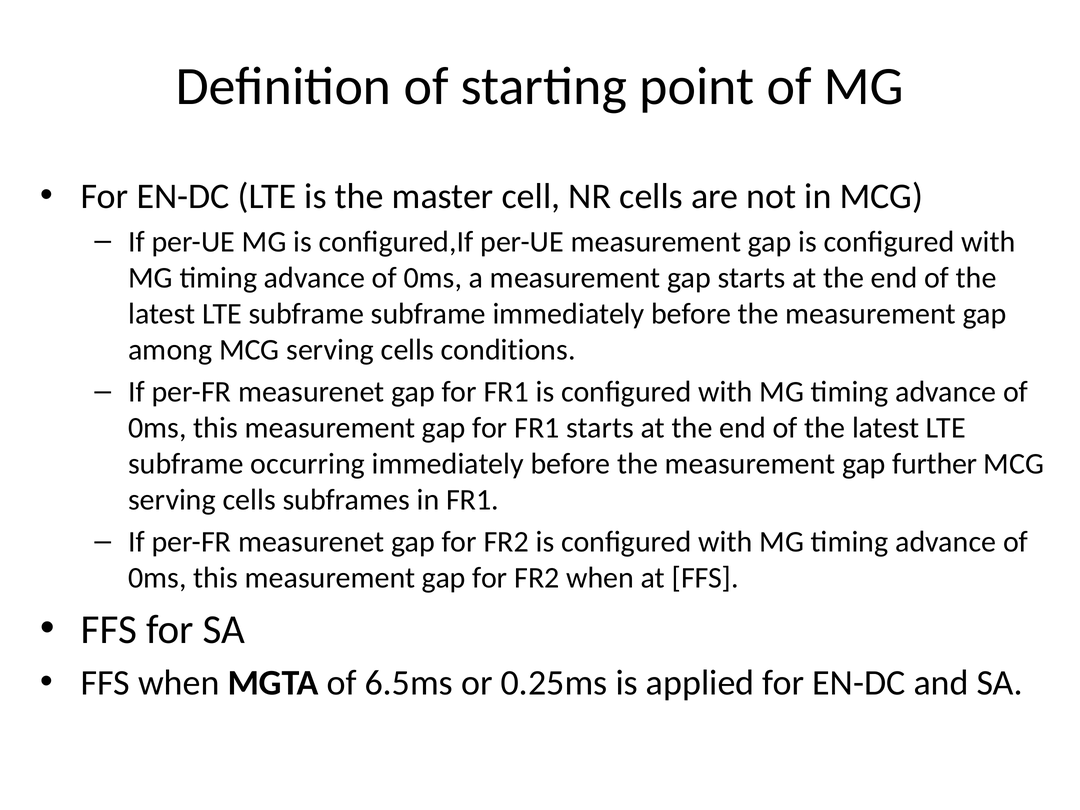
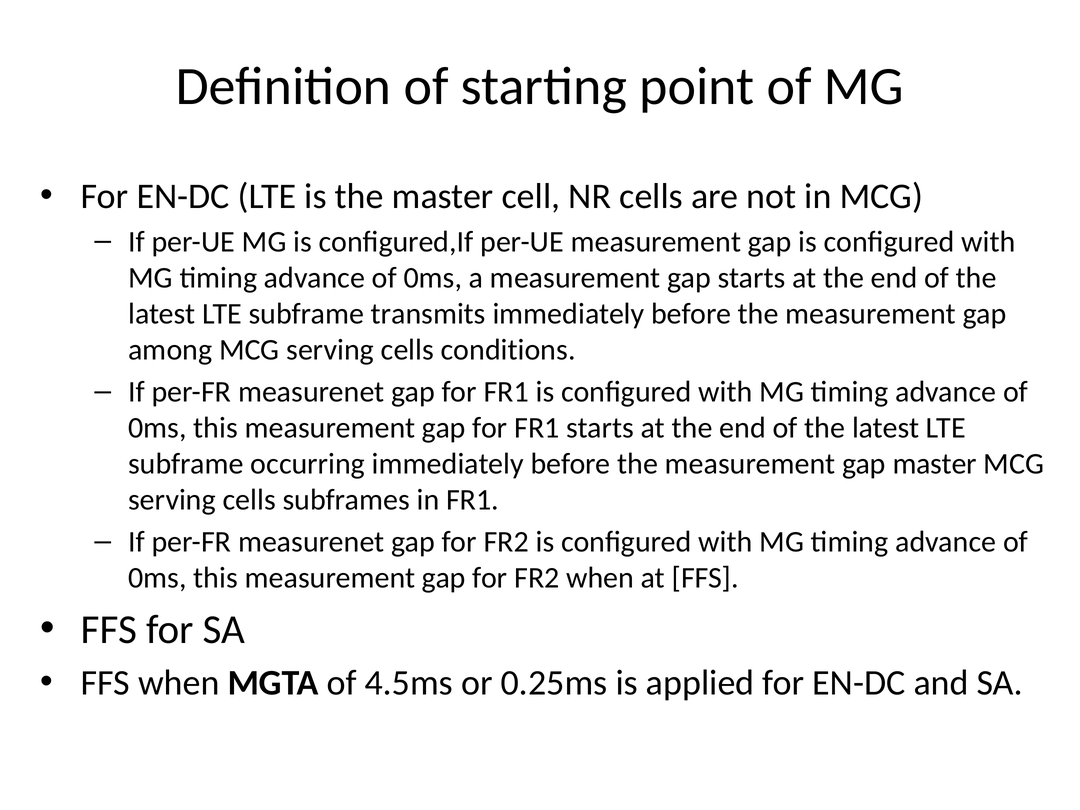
subframe subframe: subframe -> transmits
gap further: further -> master
6.5ms: 6.5ms -> 4.5ms
